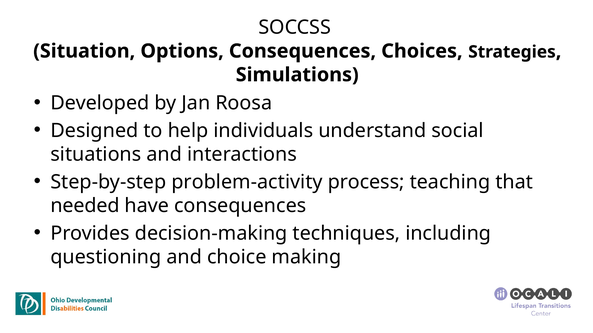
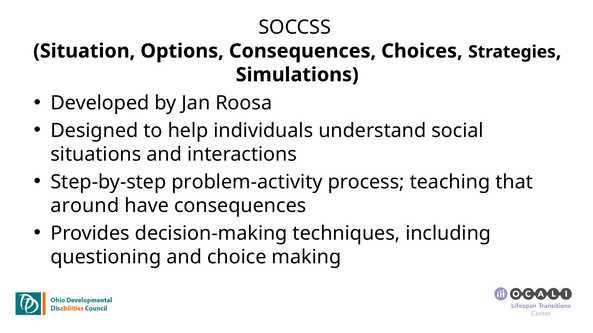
needed: needed -> around
